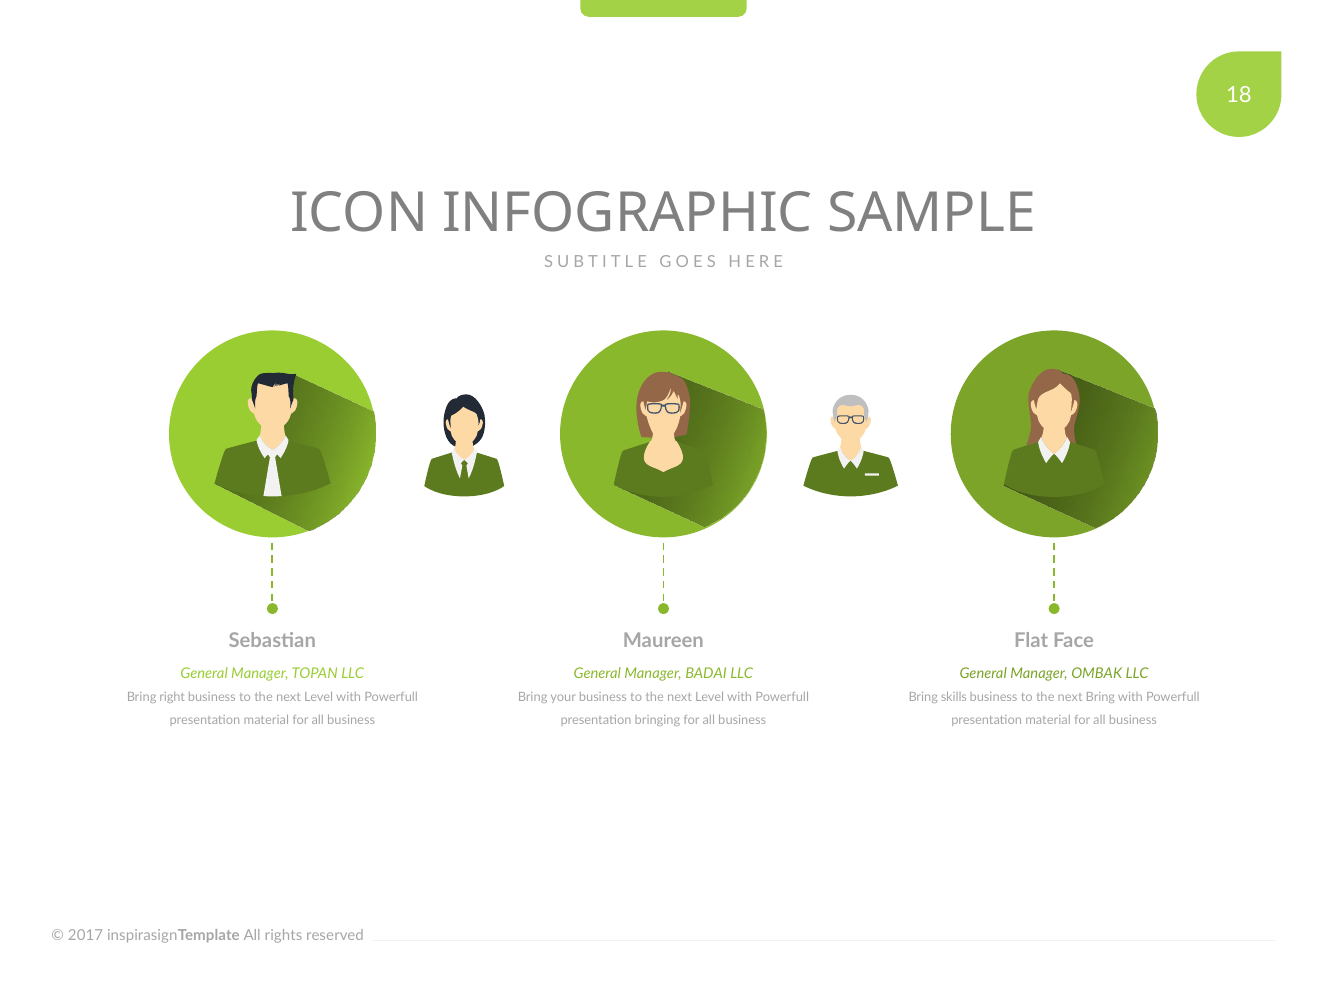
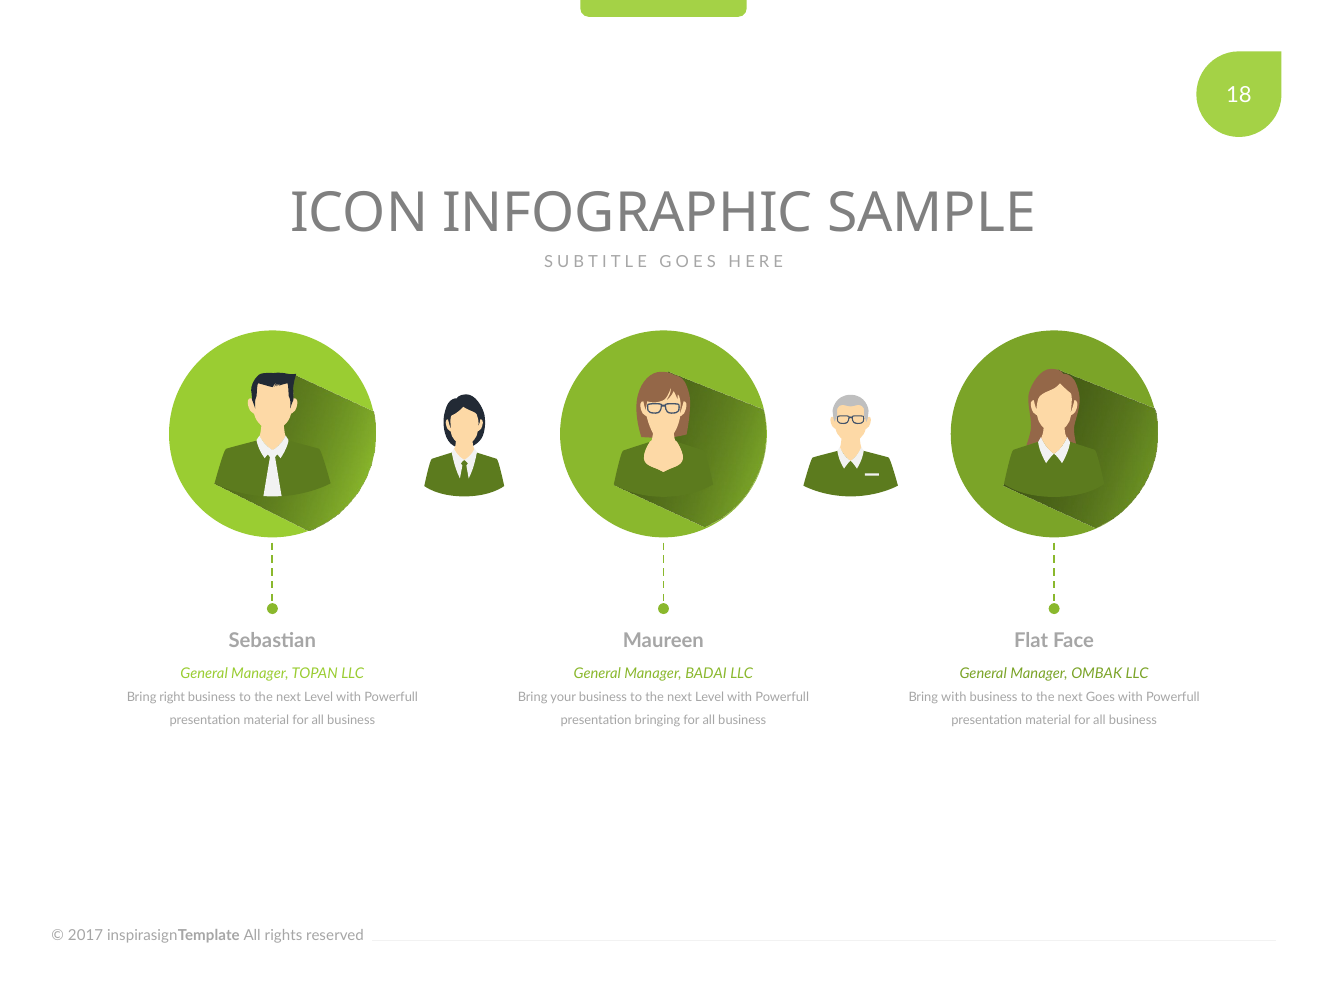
Bring skills: skills -> with
next Bring: Bring -> Goes
